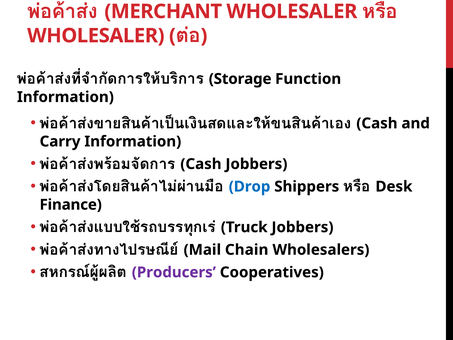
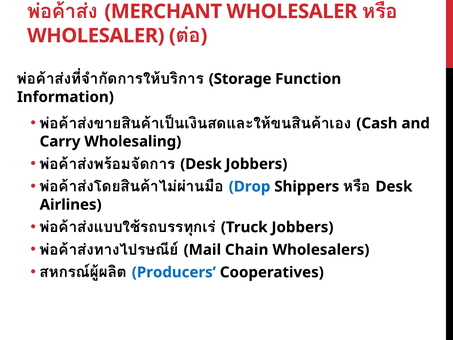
Carry Information: Information -> Wholesaling
Cash at (201, 164): Cash -> Desk
Finance: Finance -> Airlines
Producers colour: purple -> blue
